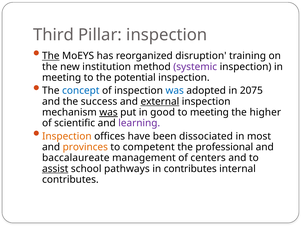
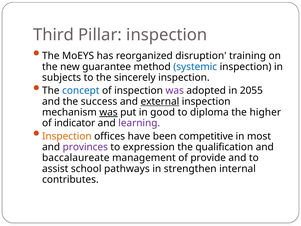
The at (51, 56) underline: present -> none
institution: institution -> guarantee
systemic colour: purple -> blue
meeting at (62, 78): meeting -> subjects
potential: potential -> sincerely
was at (175, 91) colour: blue -> purple
2075: 2075 -> 2055
to meeting: meeting -> diploma
scientific: scientific -> indicator
dissociated: dissociated -> competitive
provinces colour: orange -> purple
competent: competent -> expression
professional: professional -> qualification
centers: centers -> provide
assist underline: present -> none
in contributes: contributes -> strengthen
